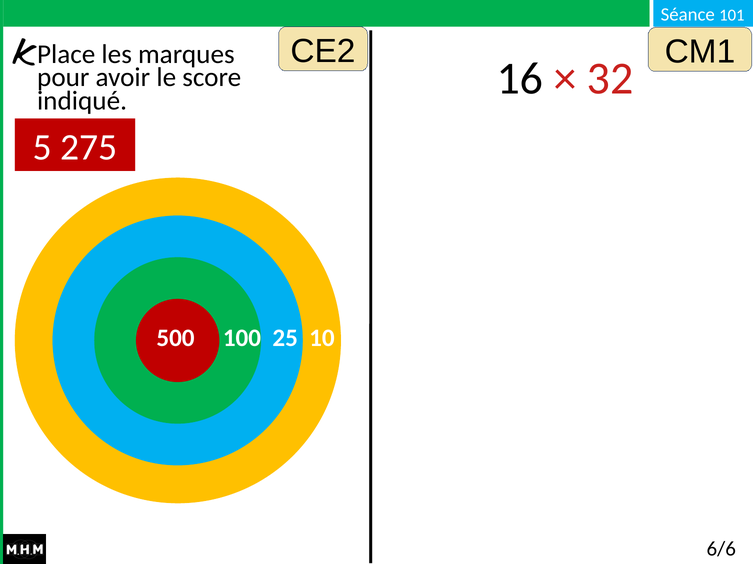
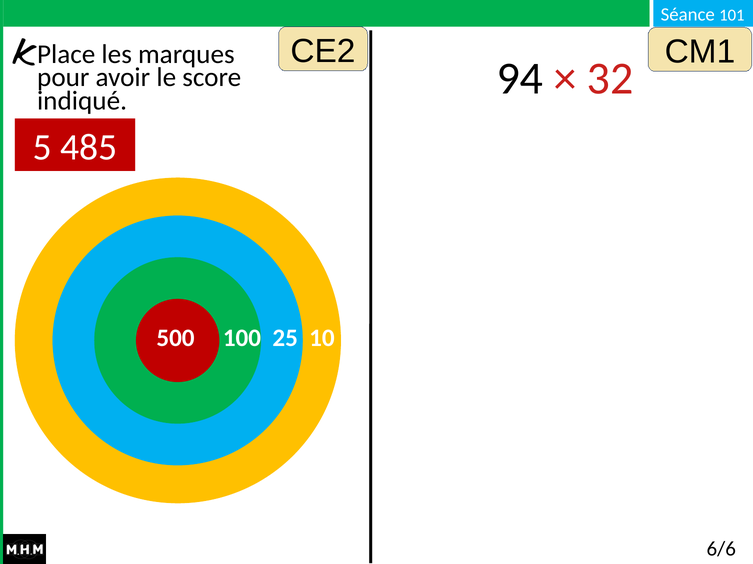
16: 16 -> 94
275: 275 -> 485
